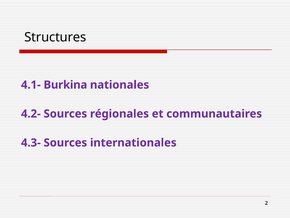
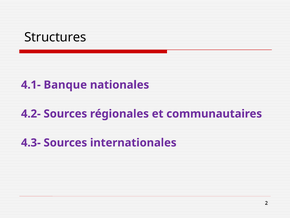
Burkina: Burkina -> Banque
